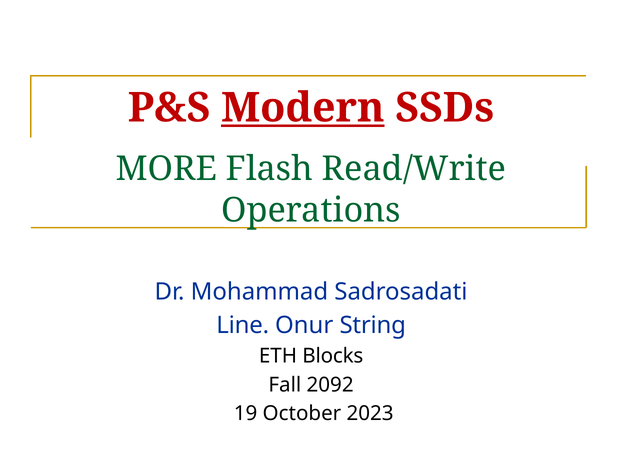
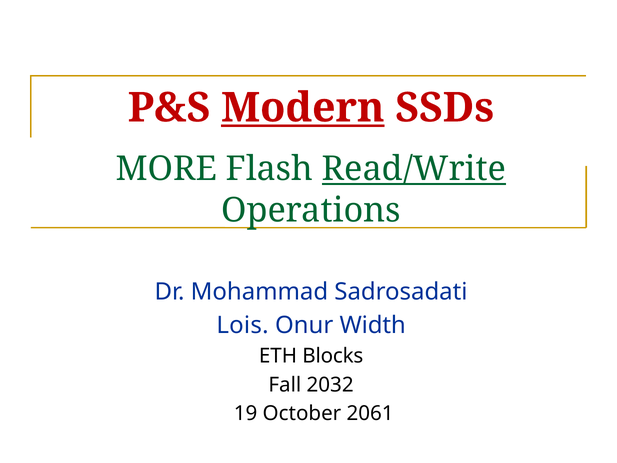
Read/Write underline: none -> present
Line: Line -> Lois
String: String -> Width
2092: 2092 -> 2032
2023: 2023 -> 2061
